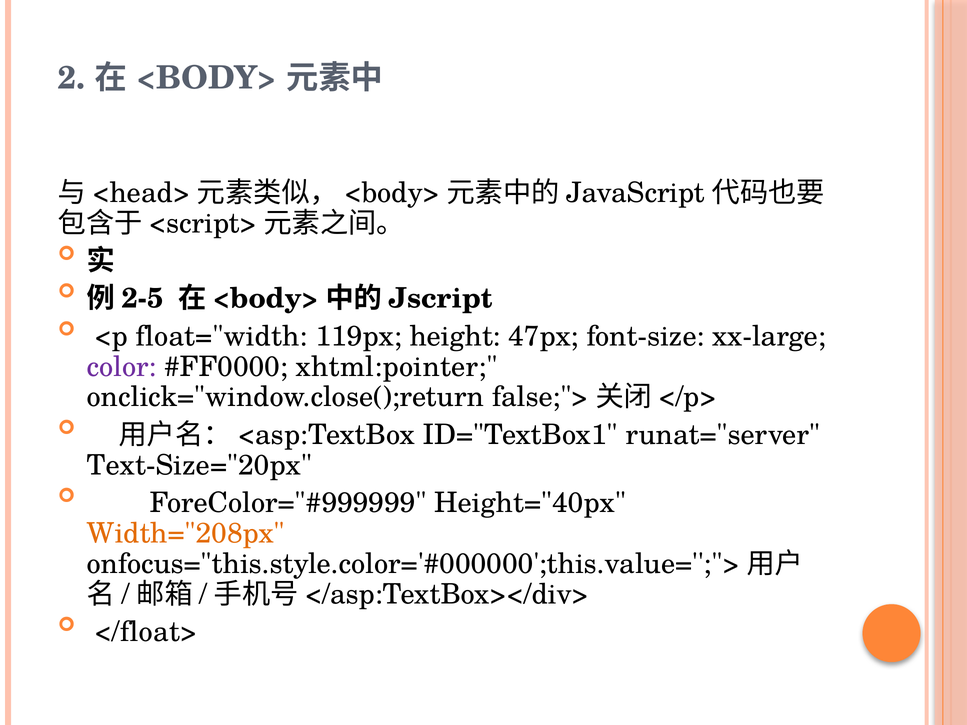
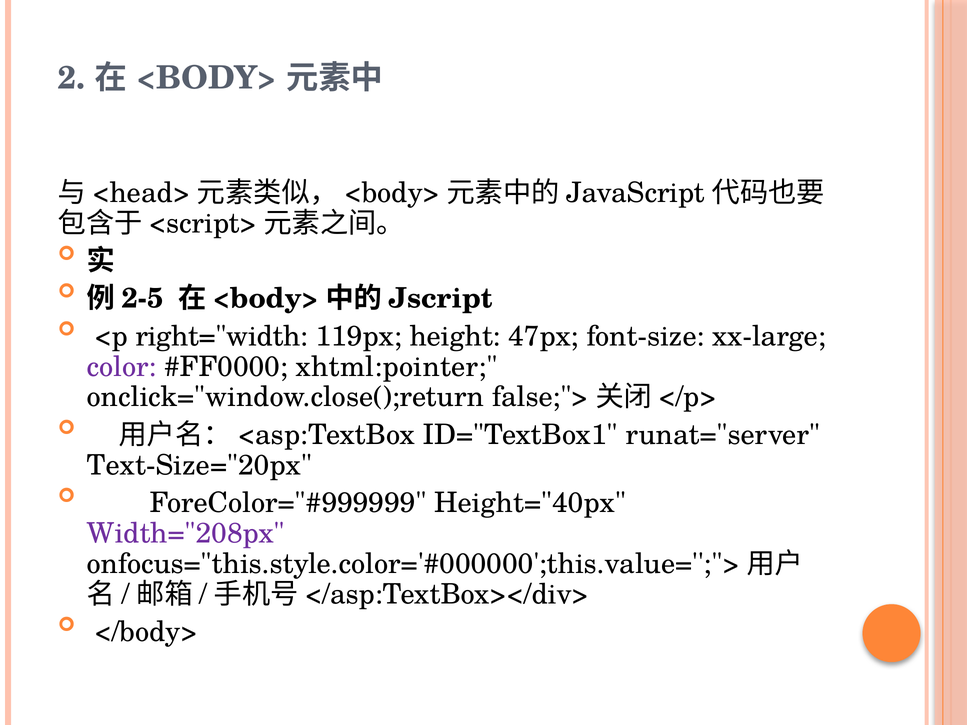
float="width: float="width -> right="width
Width="208px colour: orange -> purple
</float>: </float> -> </body>
